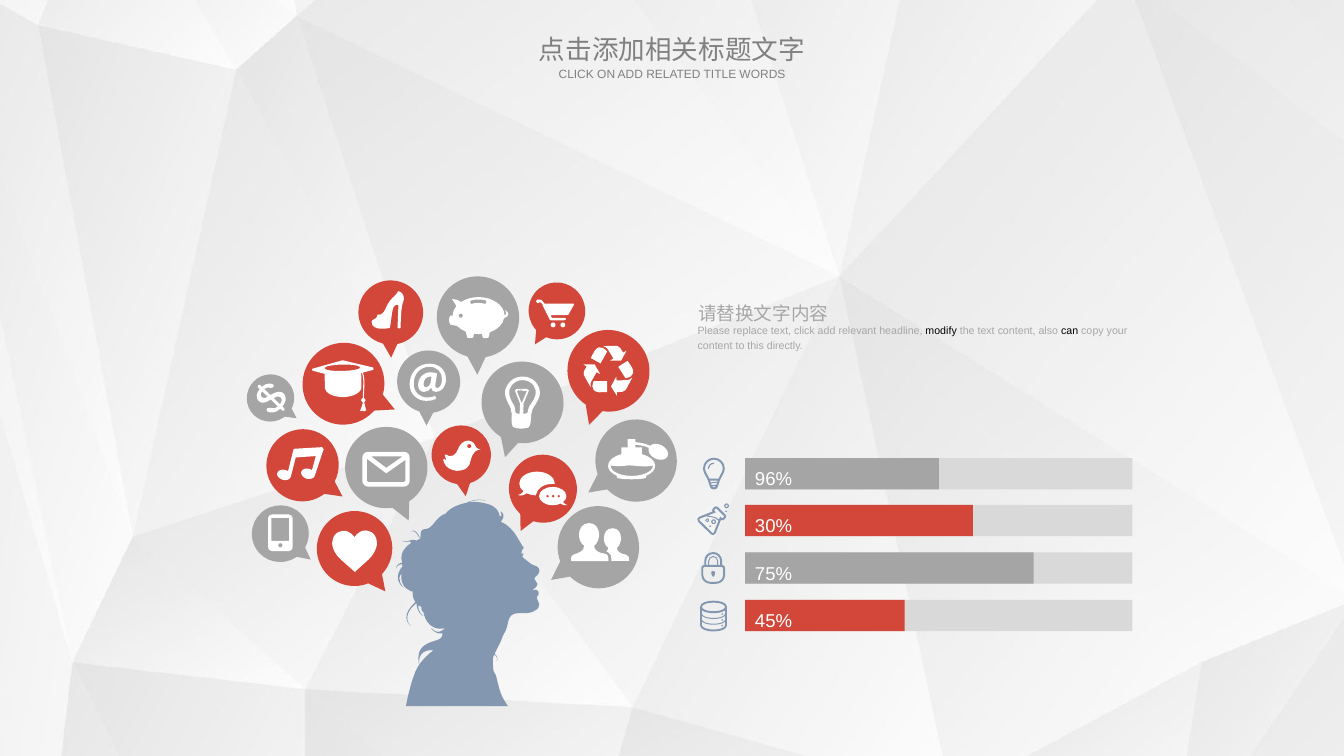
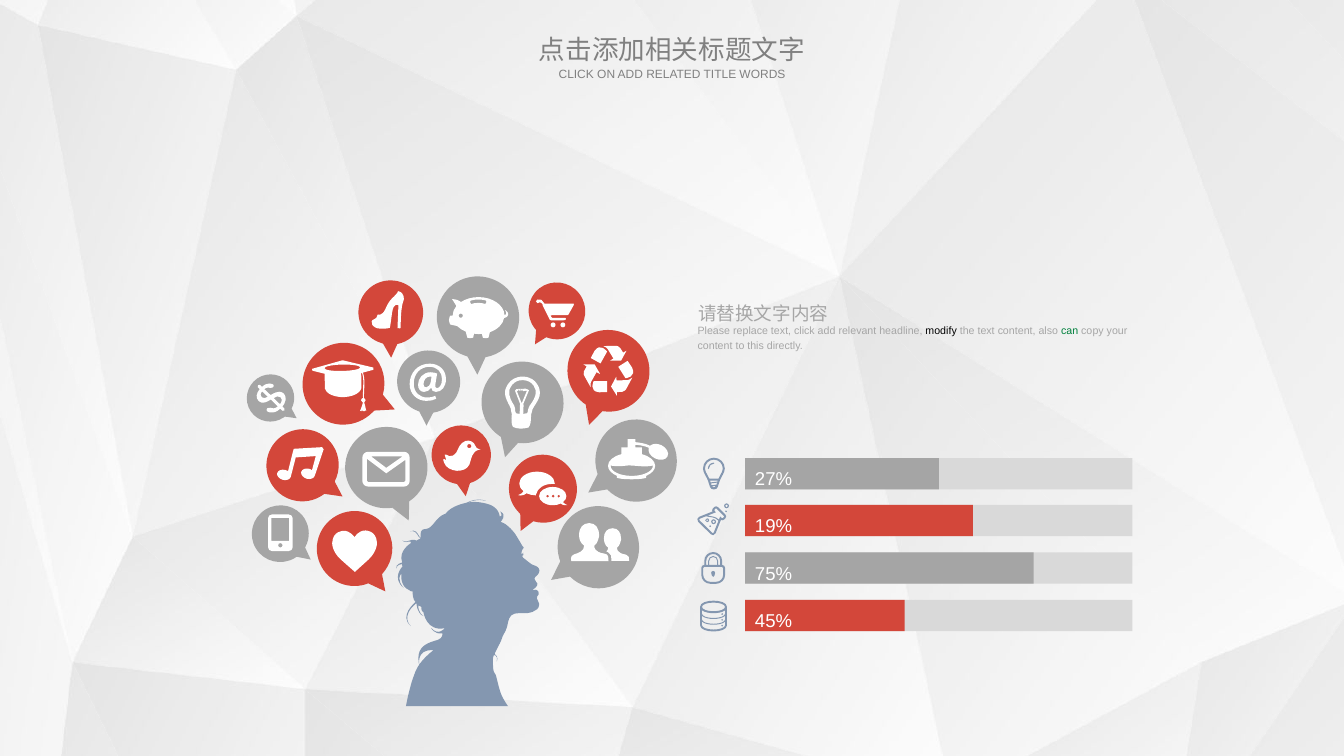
can colour: black -> green
96%: 96% -> 27%
30%: 30% -> 19%
